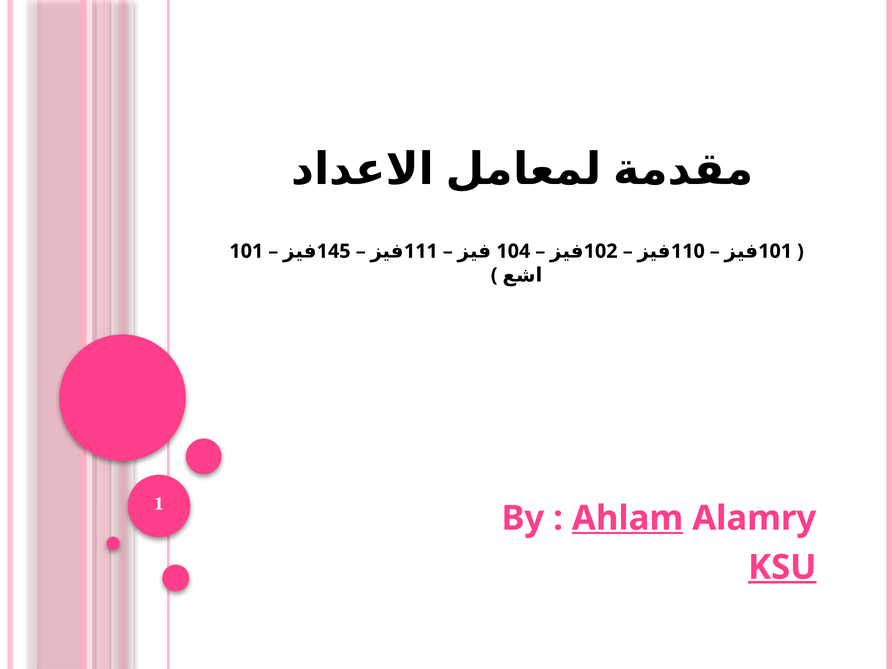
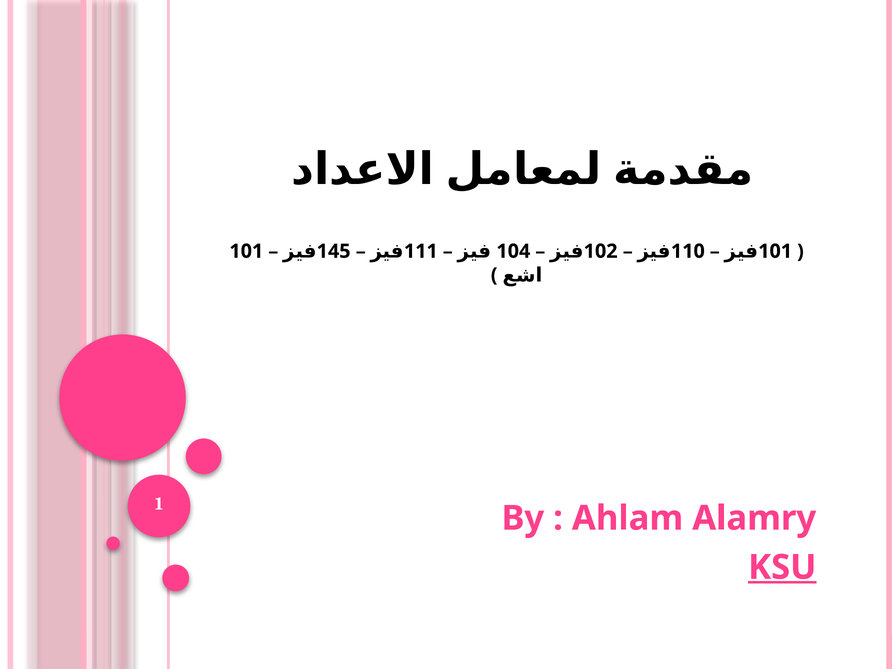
Ahlam underline: present -> none
